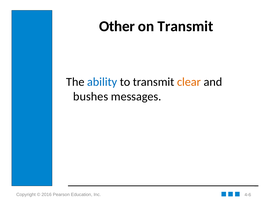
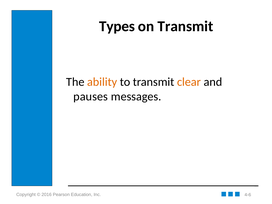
Other: Other -> Types
ability colour: blue -> orange
bushes: bushes -> pauses
